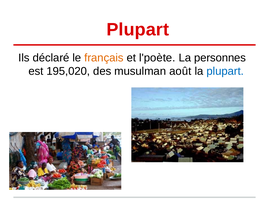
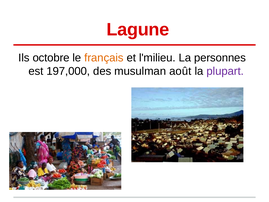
Plupart at (138, 29): Plupart -> Lagune
déclaré: déclaré -> octobre
l'poète: l'poète -> l'milieu
195,020: 195,020 -> 197,000
plupart at (225, 71) colour: blue -> purple
